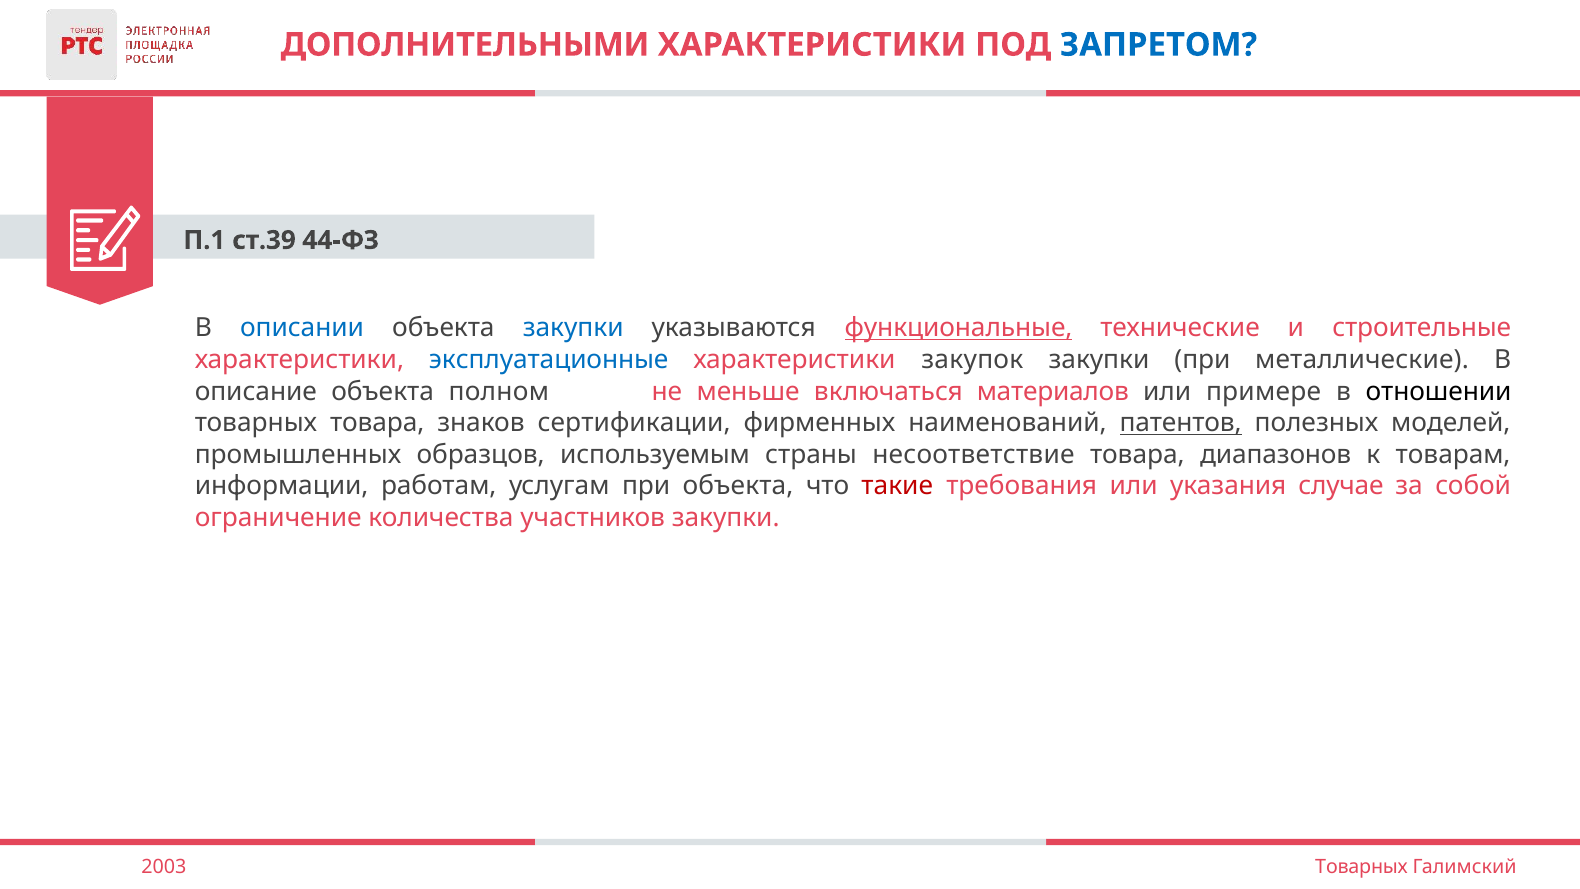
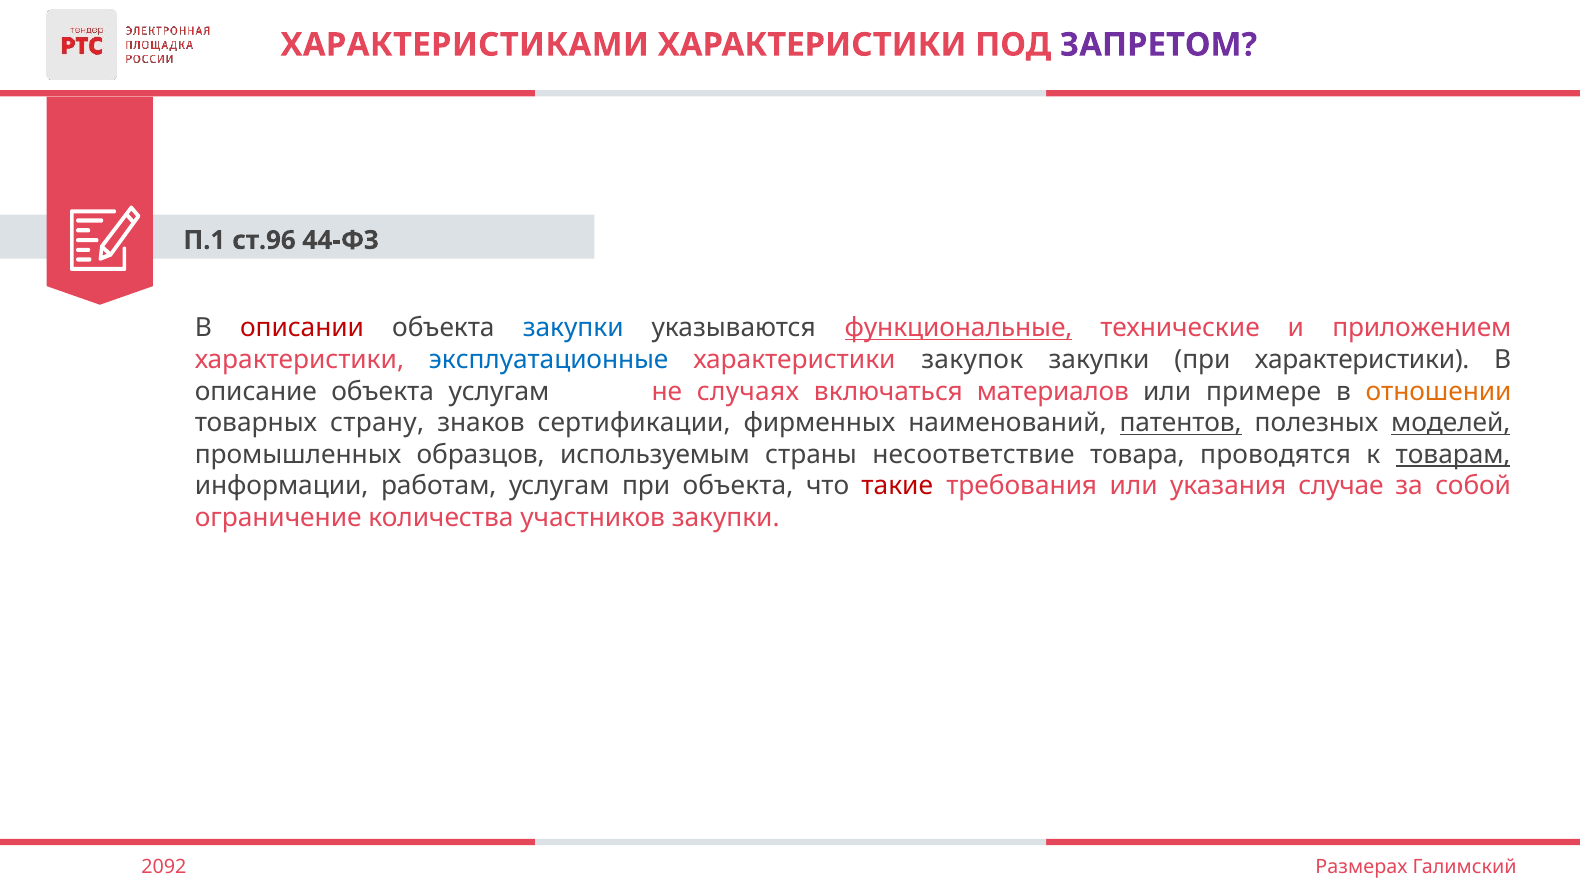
ДОПОЛНИТЕЛЬНЫМИ: ДОПОЛНИТЕЛЬНЫМИ -> ХАРАКТЕРИСТИКАМИ
ЗАПРЕТОМ colour: blue -> purple
ст.39: ст.39 -> ст.96
описании colour: blue -> red
строительные: строительные -> приложением
при металлические: металлические -> характеристики
объекта полном: полном -> услугам
меньше: меньше -> случаях
отношении colour: black -> orange
товарных товара: товара -> страну
моделей underline: none -> present
диапазонов: диапазонов -> проводятся
товарам underline: none -> present
2003: 2003 -> 2092
Товарных at (1362, 867): Товарных -> Размерах
